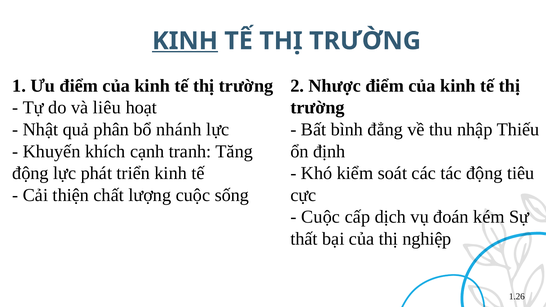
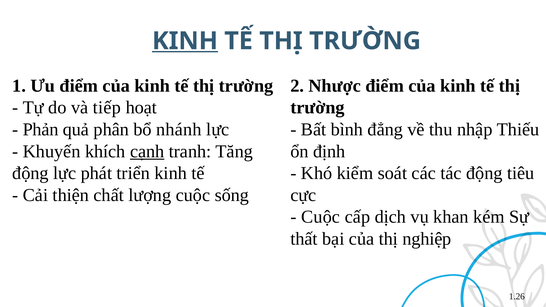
liêu: liêu -> tiếp
Nhật: Nhật -> Phản
cạnh underline: none -> present
đoán: đoán -> khan
